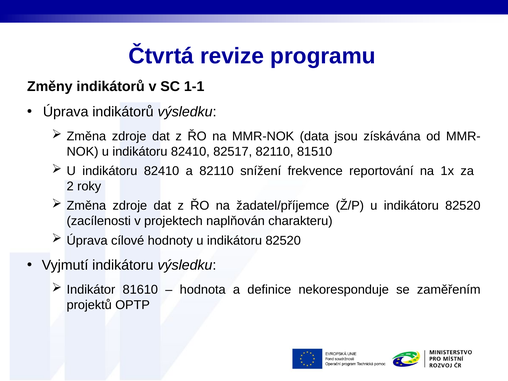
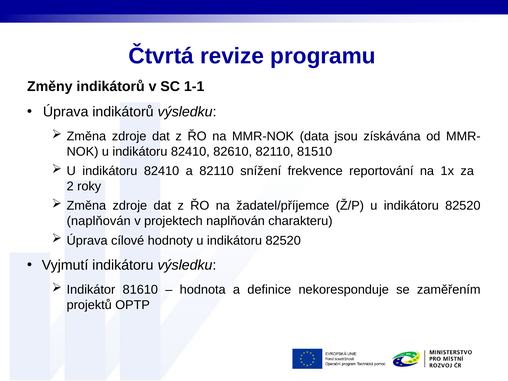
82517: 82517 -> 82610
zacílenosti at (99, 221): zacílenosti -> naplňován
